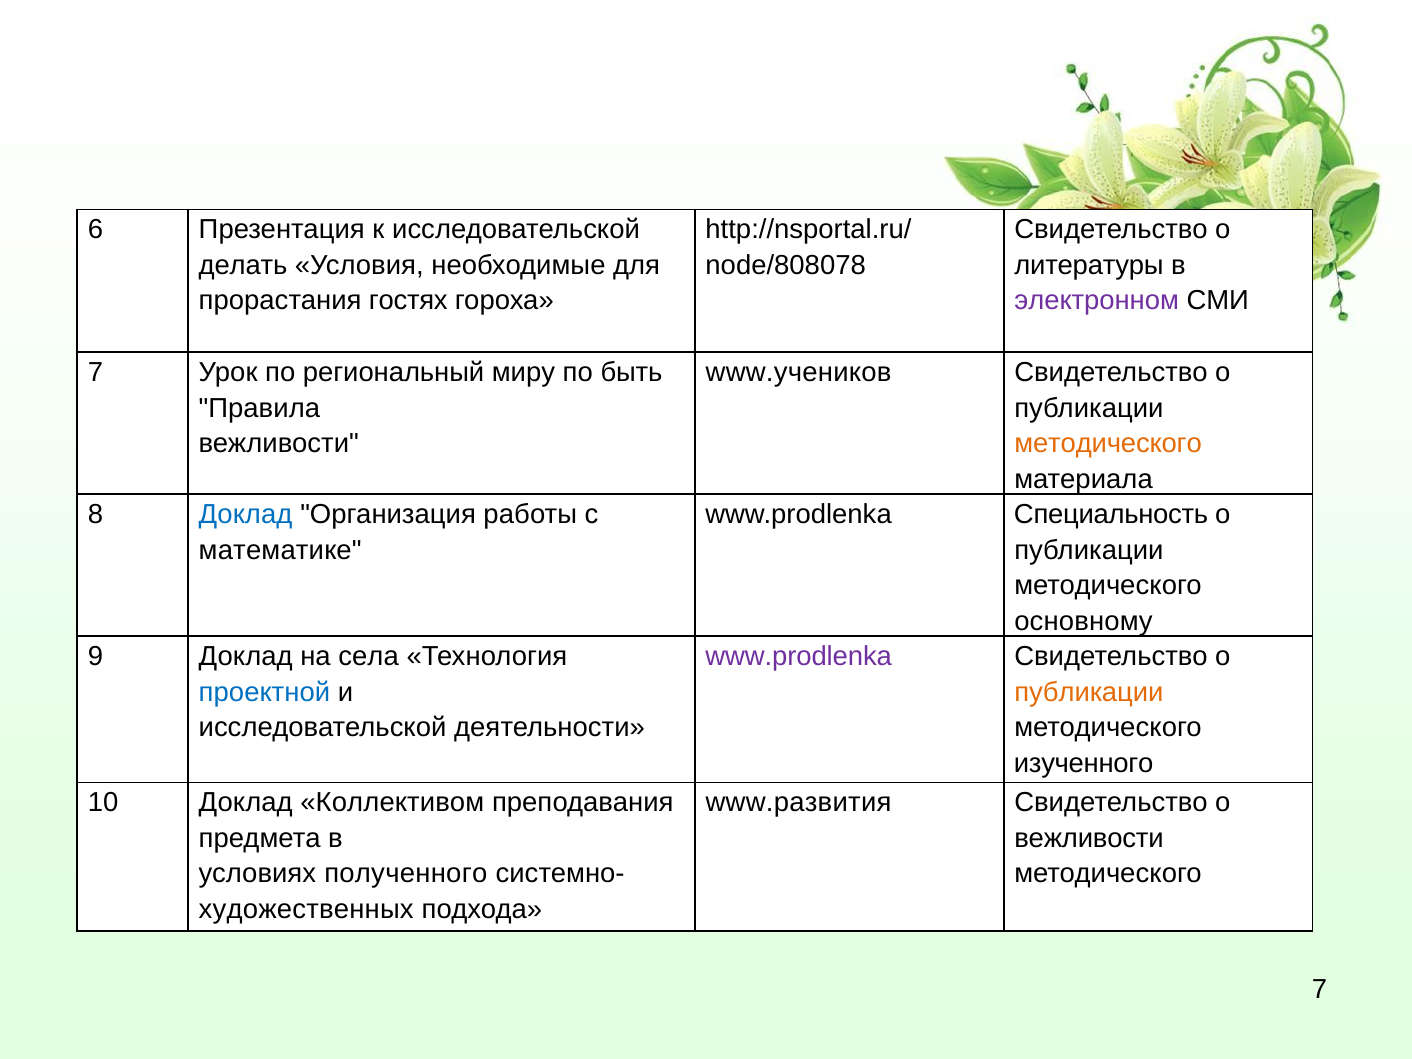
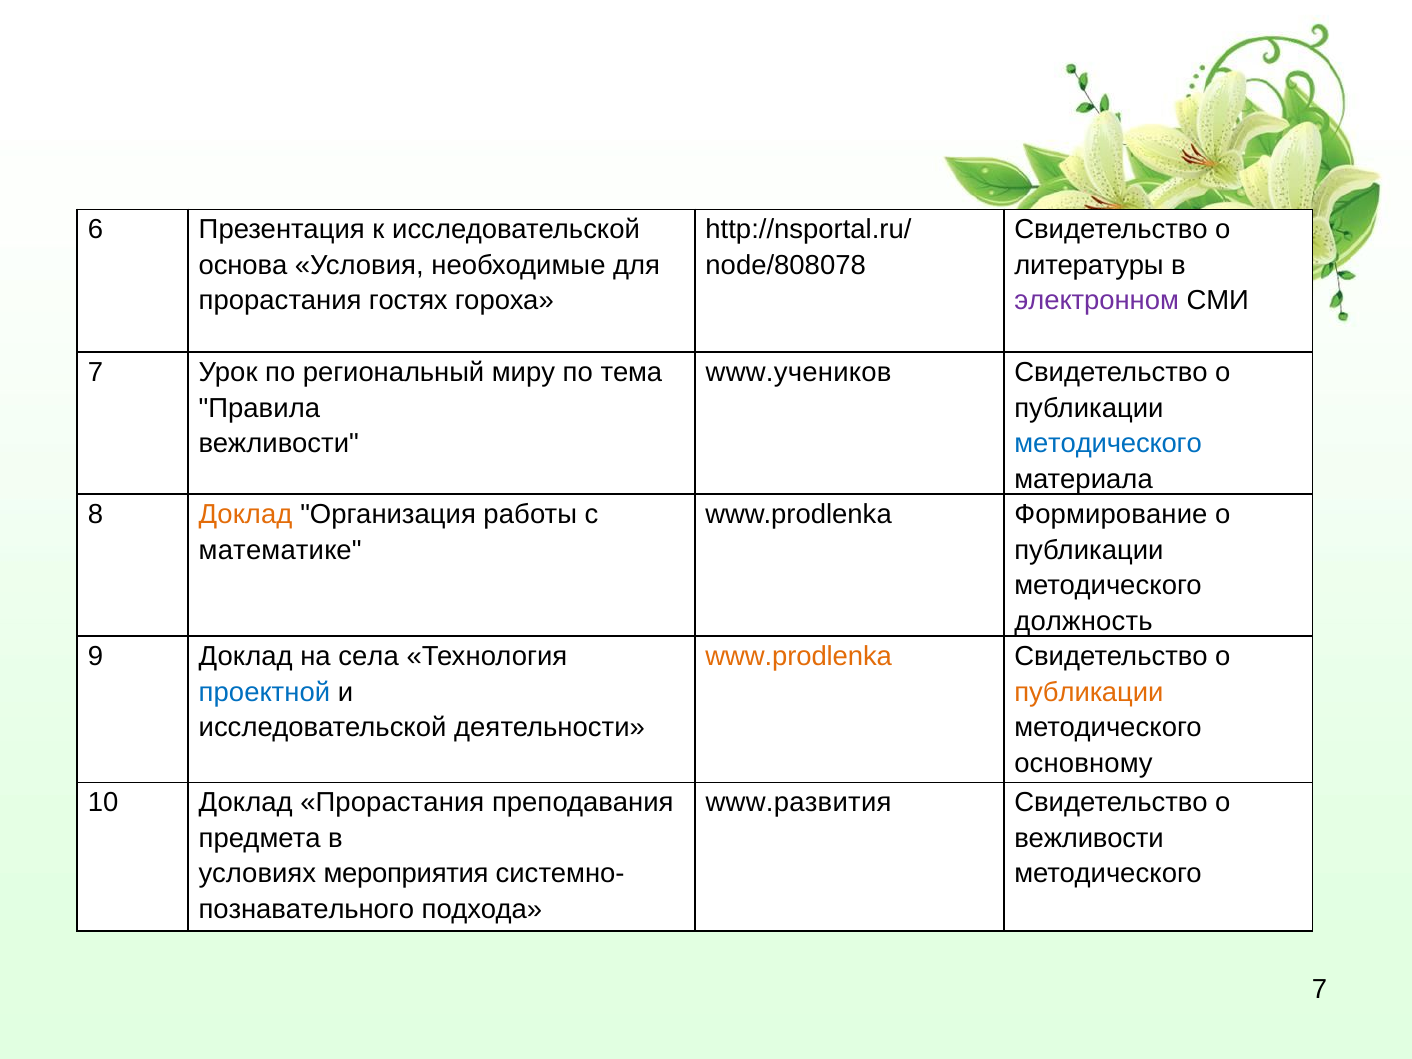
делать: делать -> основа
быть: быть -> тема
методического at (1108, 444) colour: orange -> blue
Доклад at (246, 515) colour: blue -> orange
Специальность: Специальность -> Формирование
основному: основному -> должность
www.prodlenka at (799, 657) colour: purple -> orange
изученного: изученного -> основному
Доклад Коллективом: Коллективом -> Прорастания
полученного: полученного -> мероприятия
художественных: художественных -> познавательного
